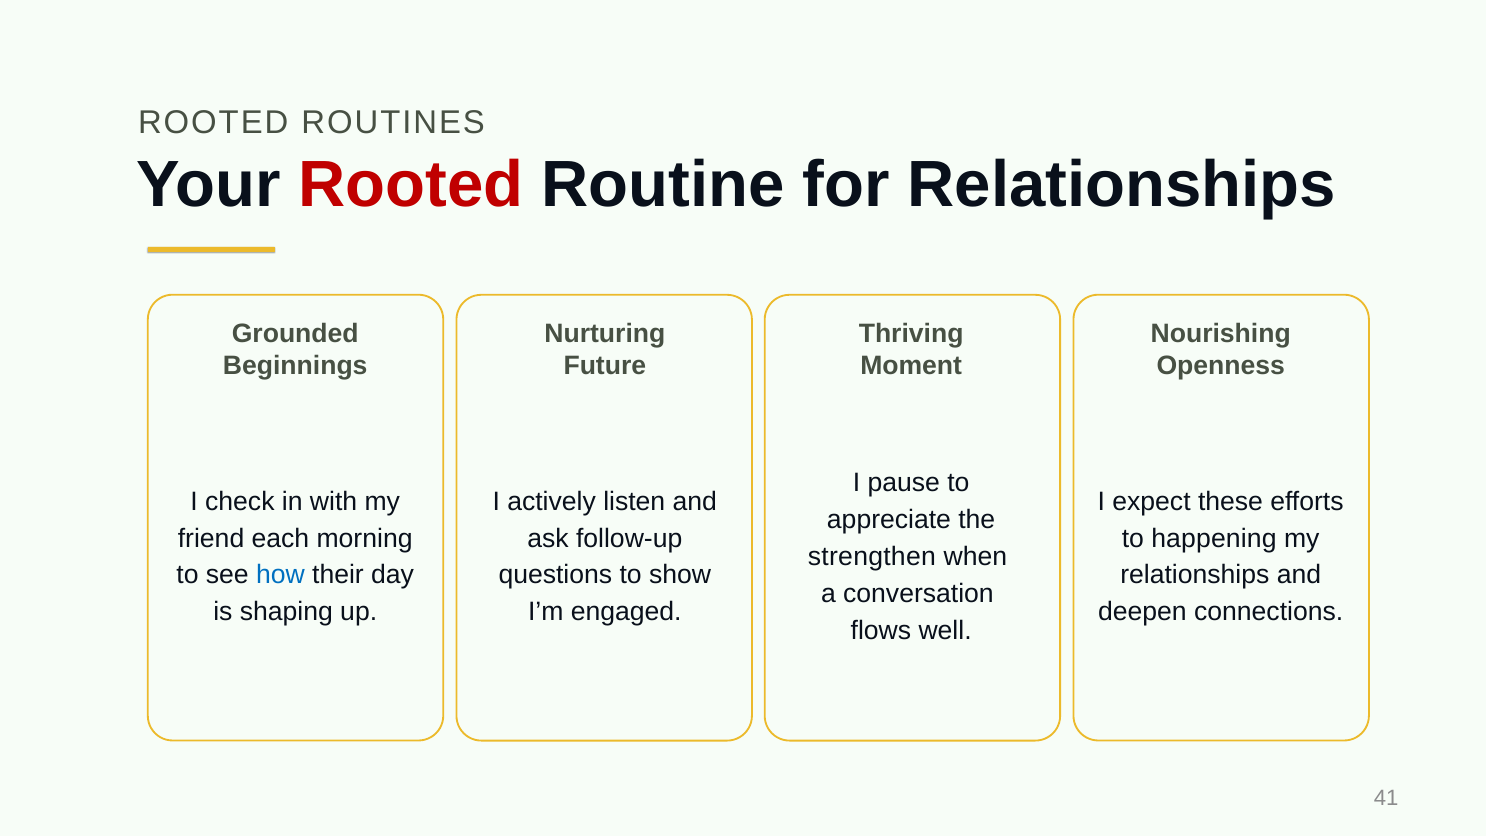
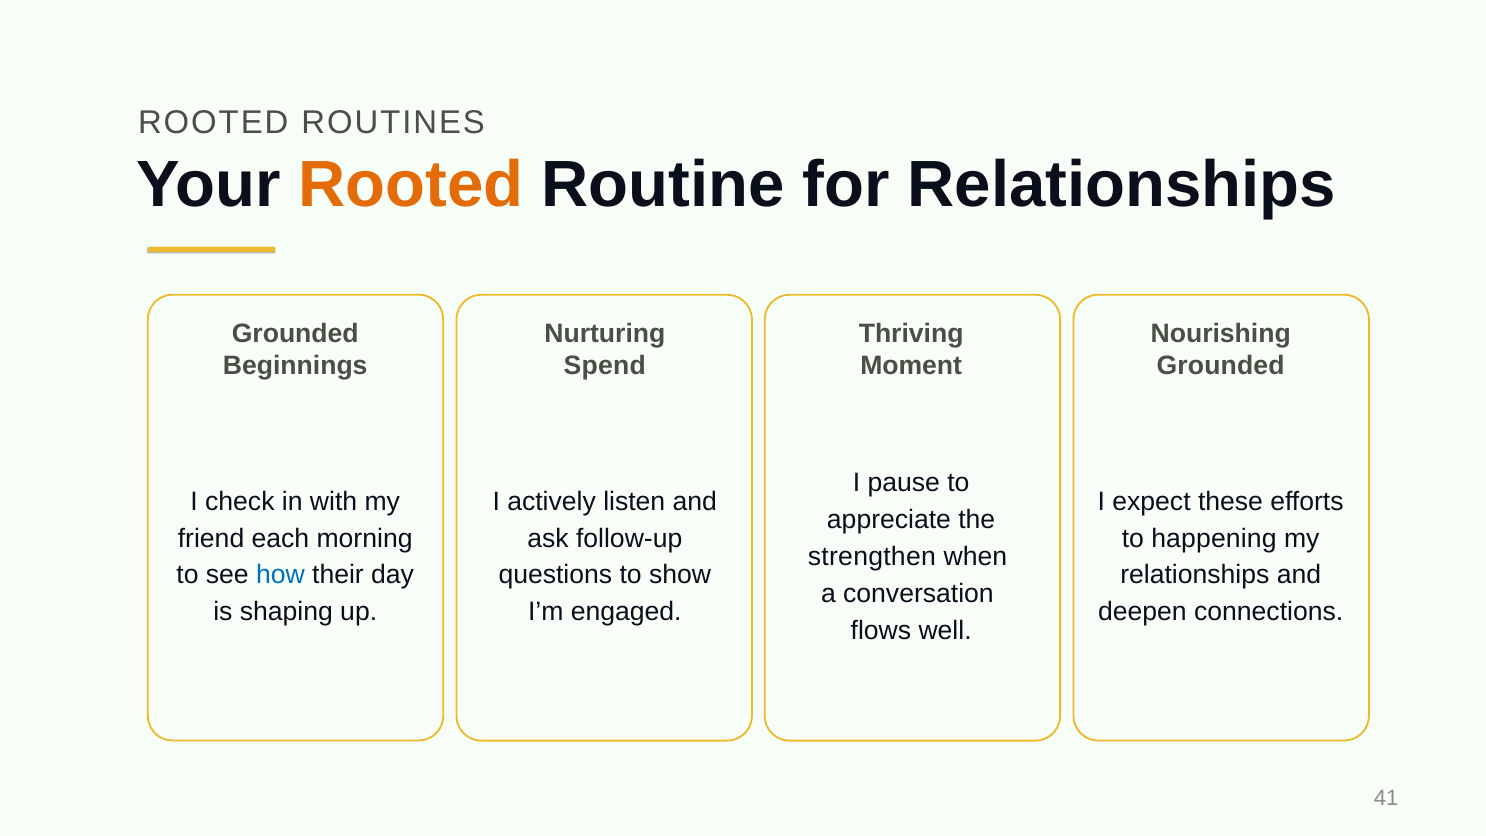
Rooted at (411, 184) colour: red -> orange
Future: Future -> Spend
Openness at (1221, 366): Openness -> Grounded
